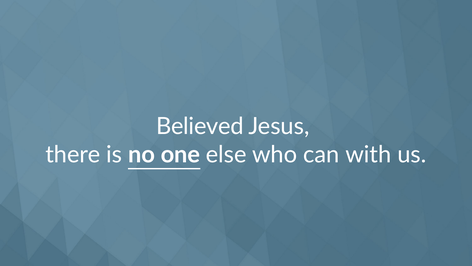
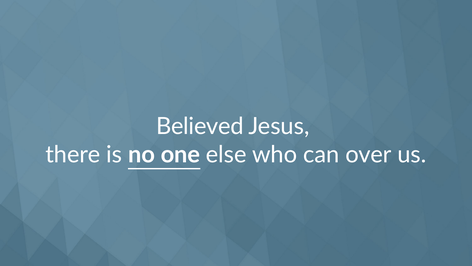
with: with -> over
